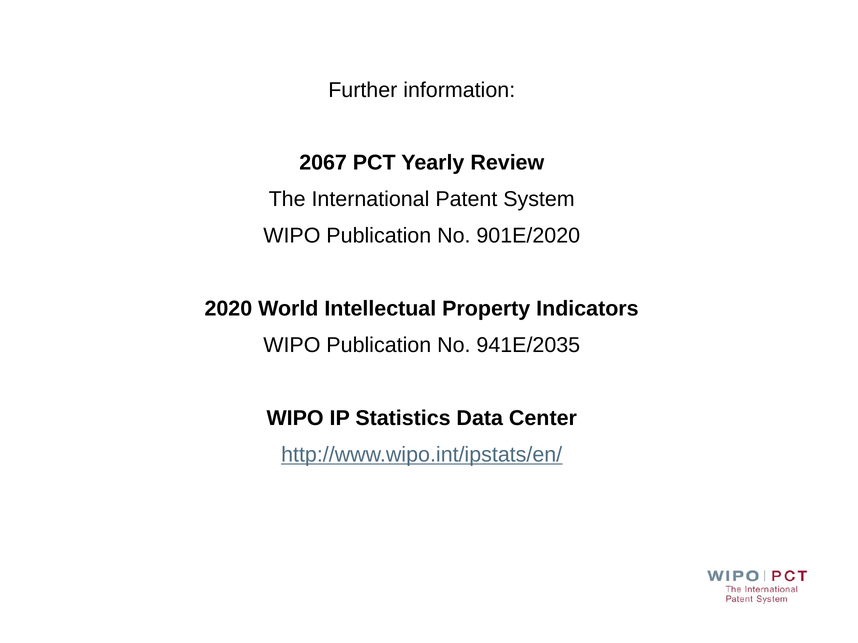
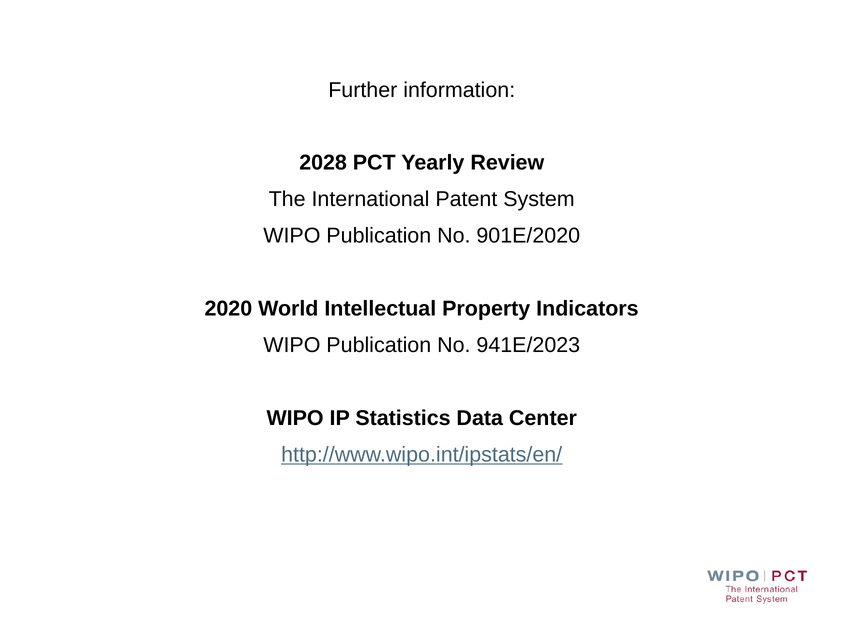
2067: 2067 -> 2028
941E/2035: 941E/2035 -> 941E/2023
